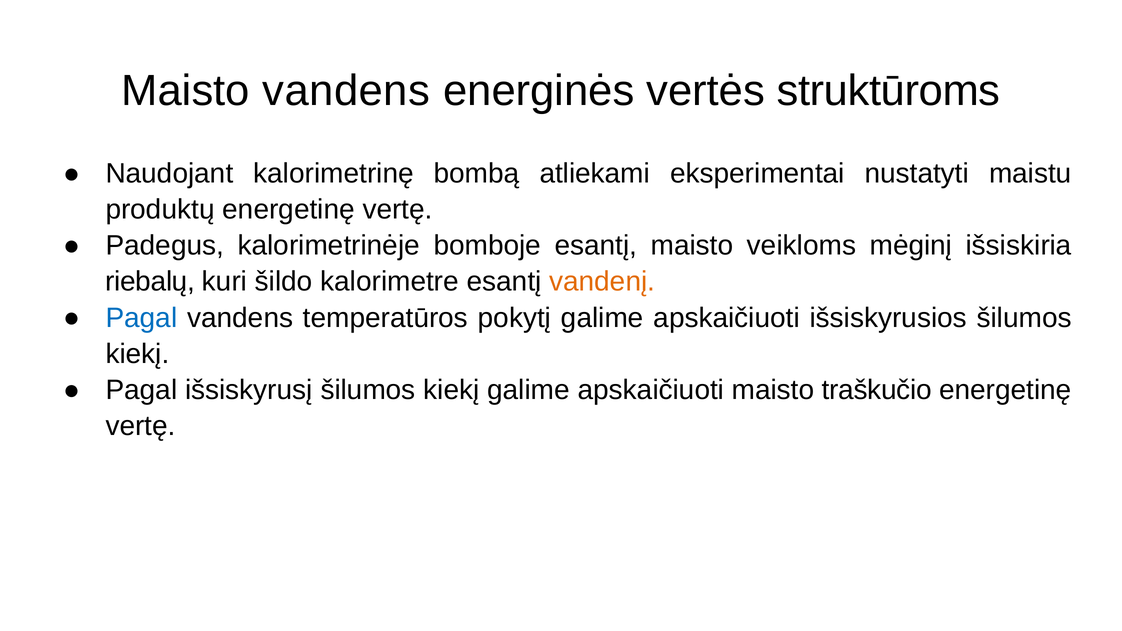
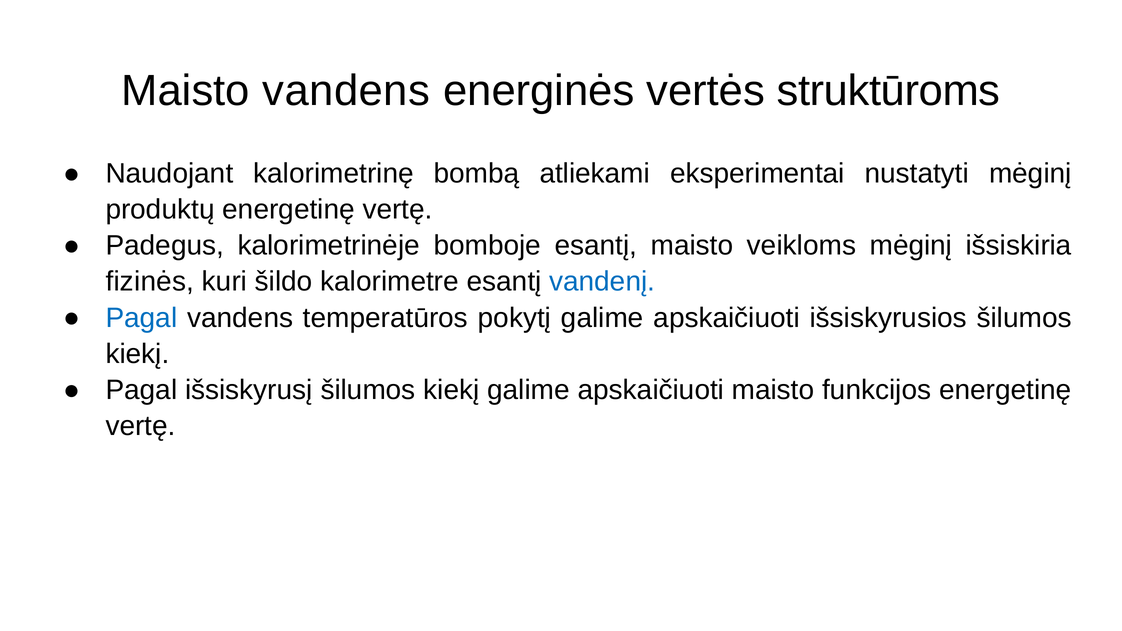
nustatyti maistu: maistu -> mėginį
riebalų: riebalų -> fizinės
vandenį colour: orange -> blue
traškučio: traškučio -> funkcijos
